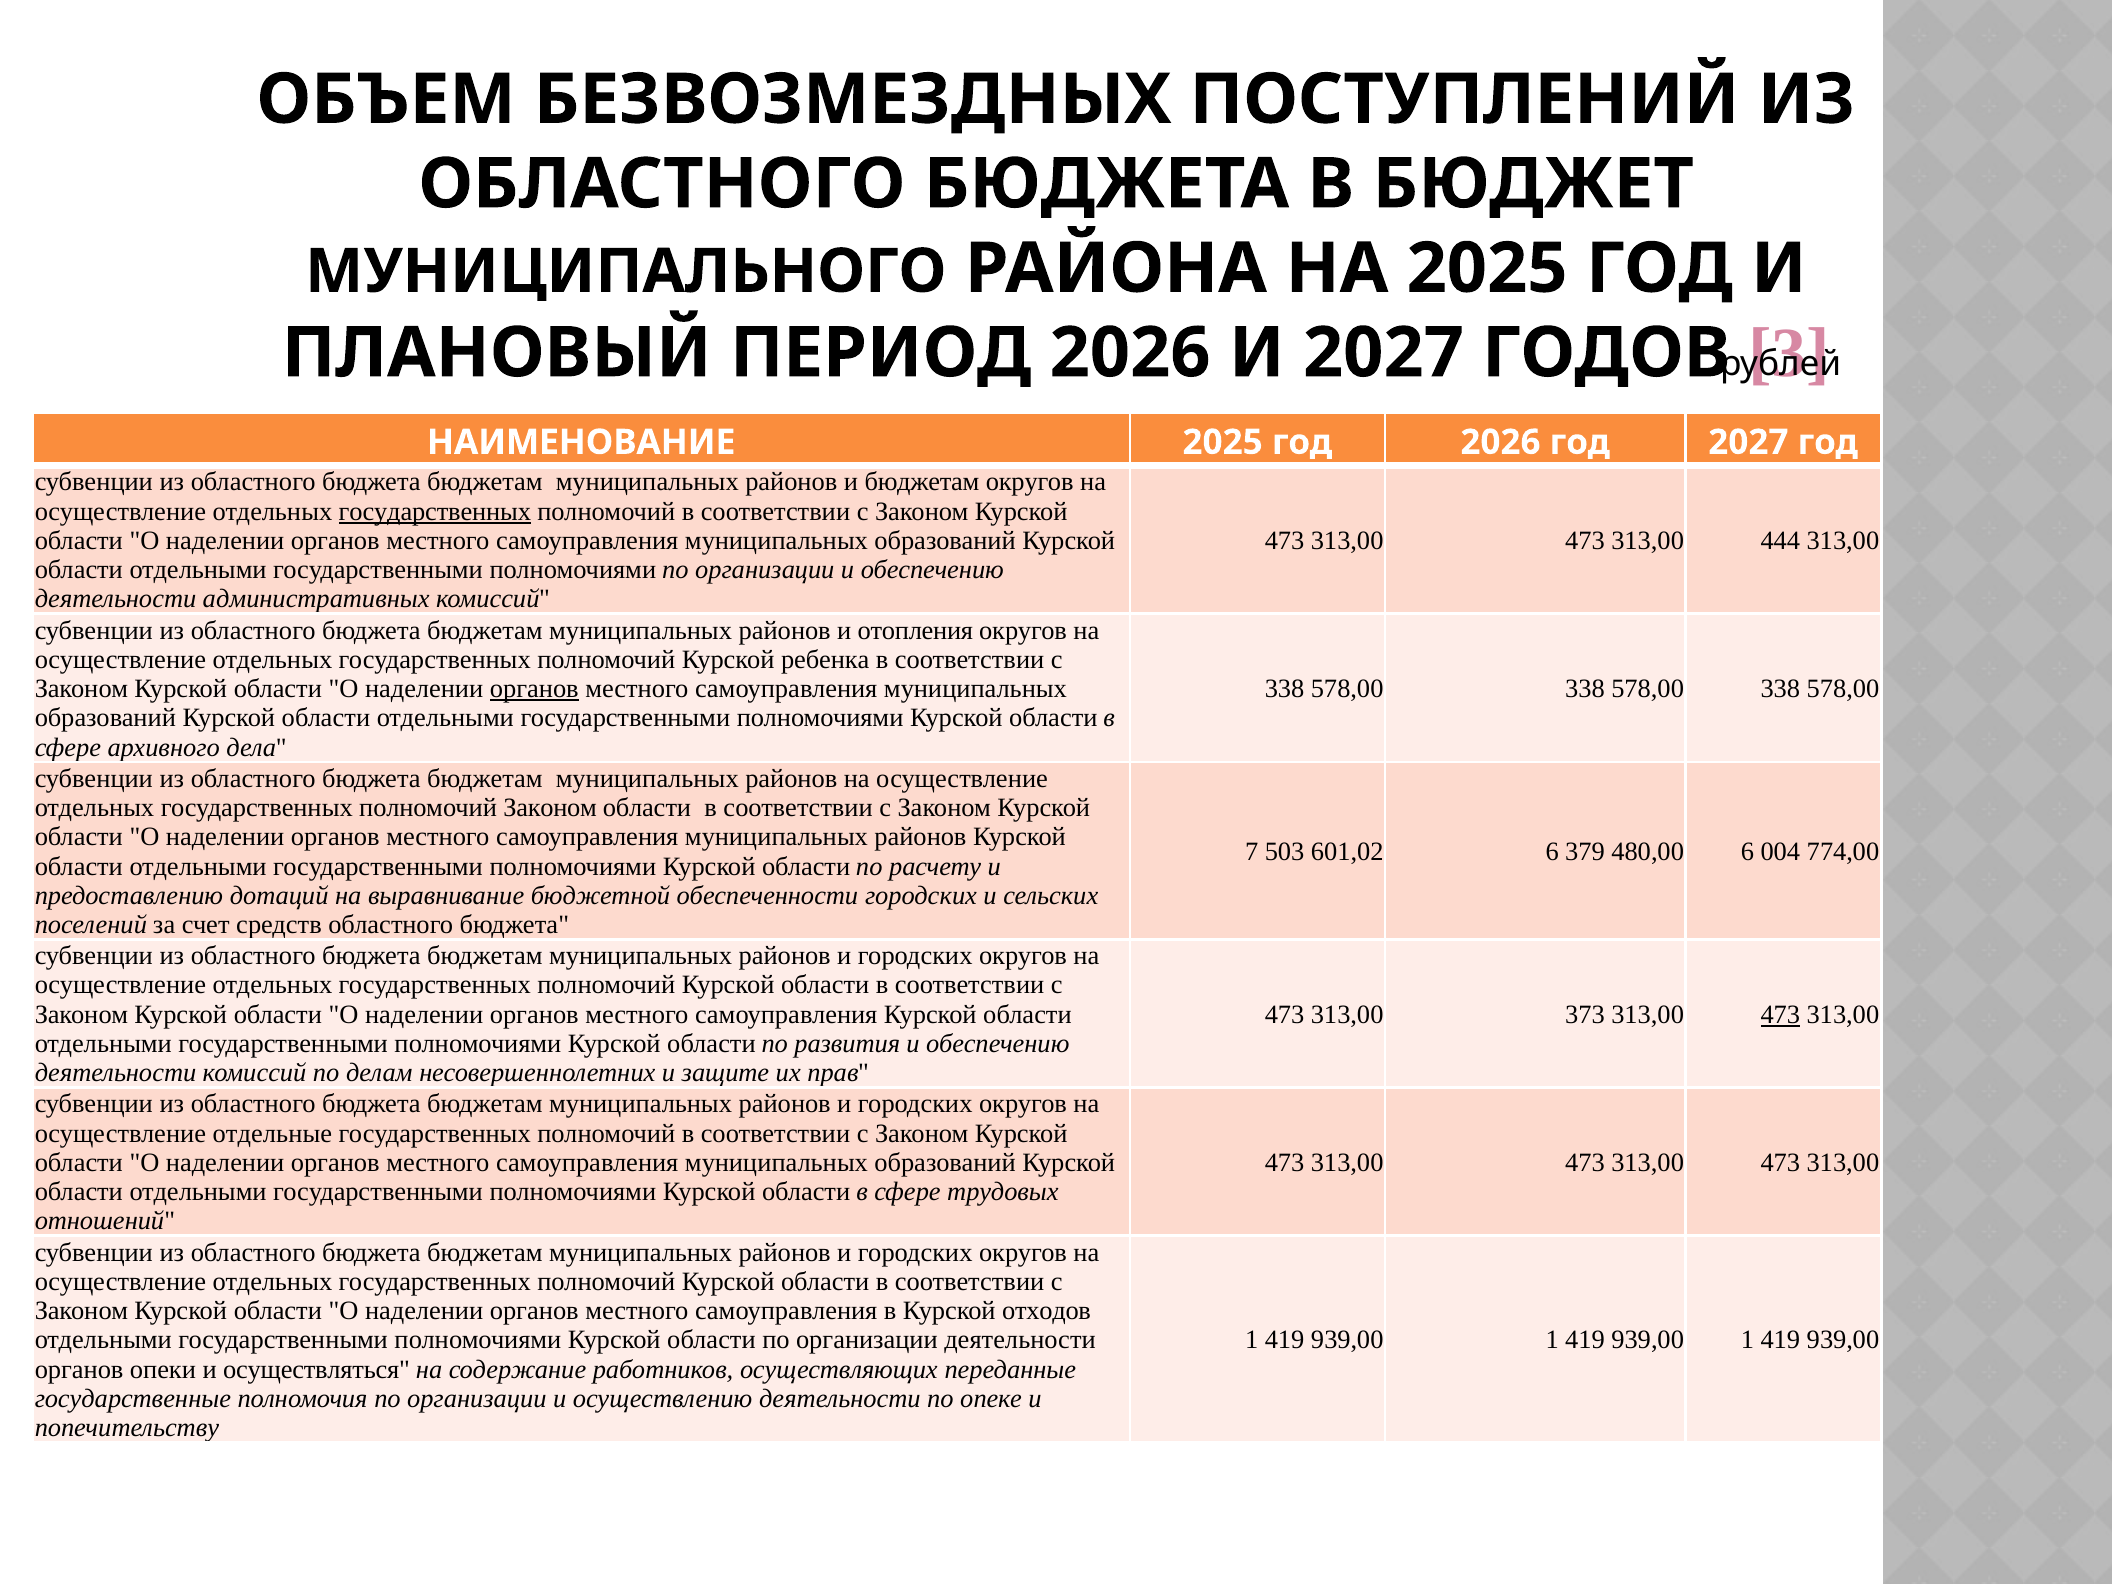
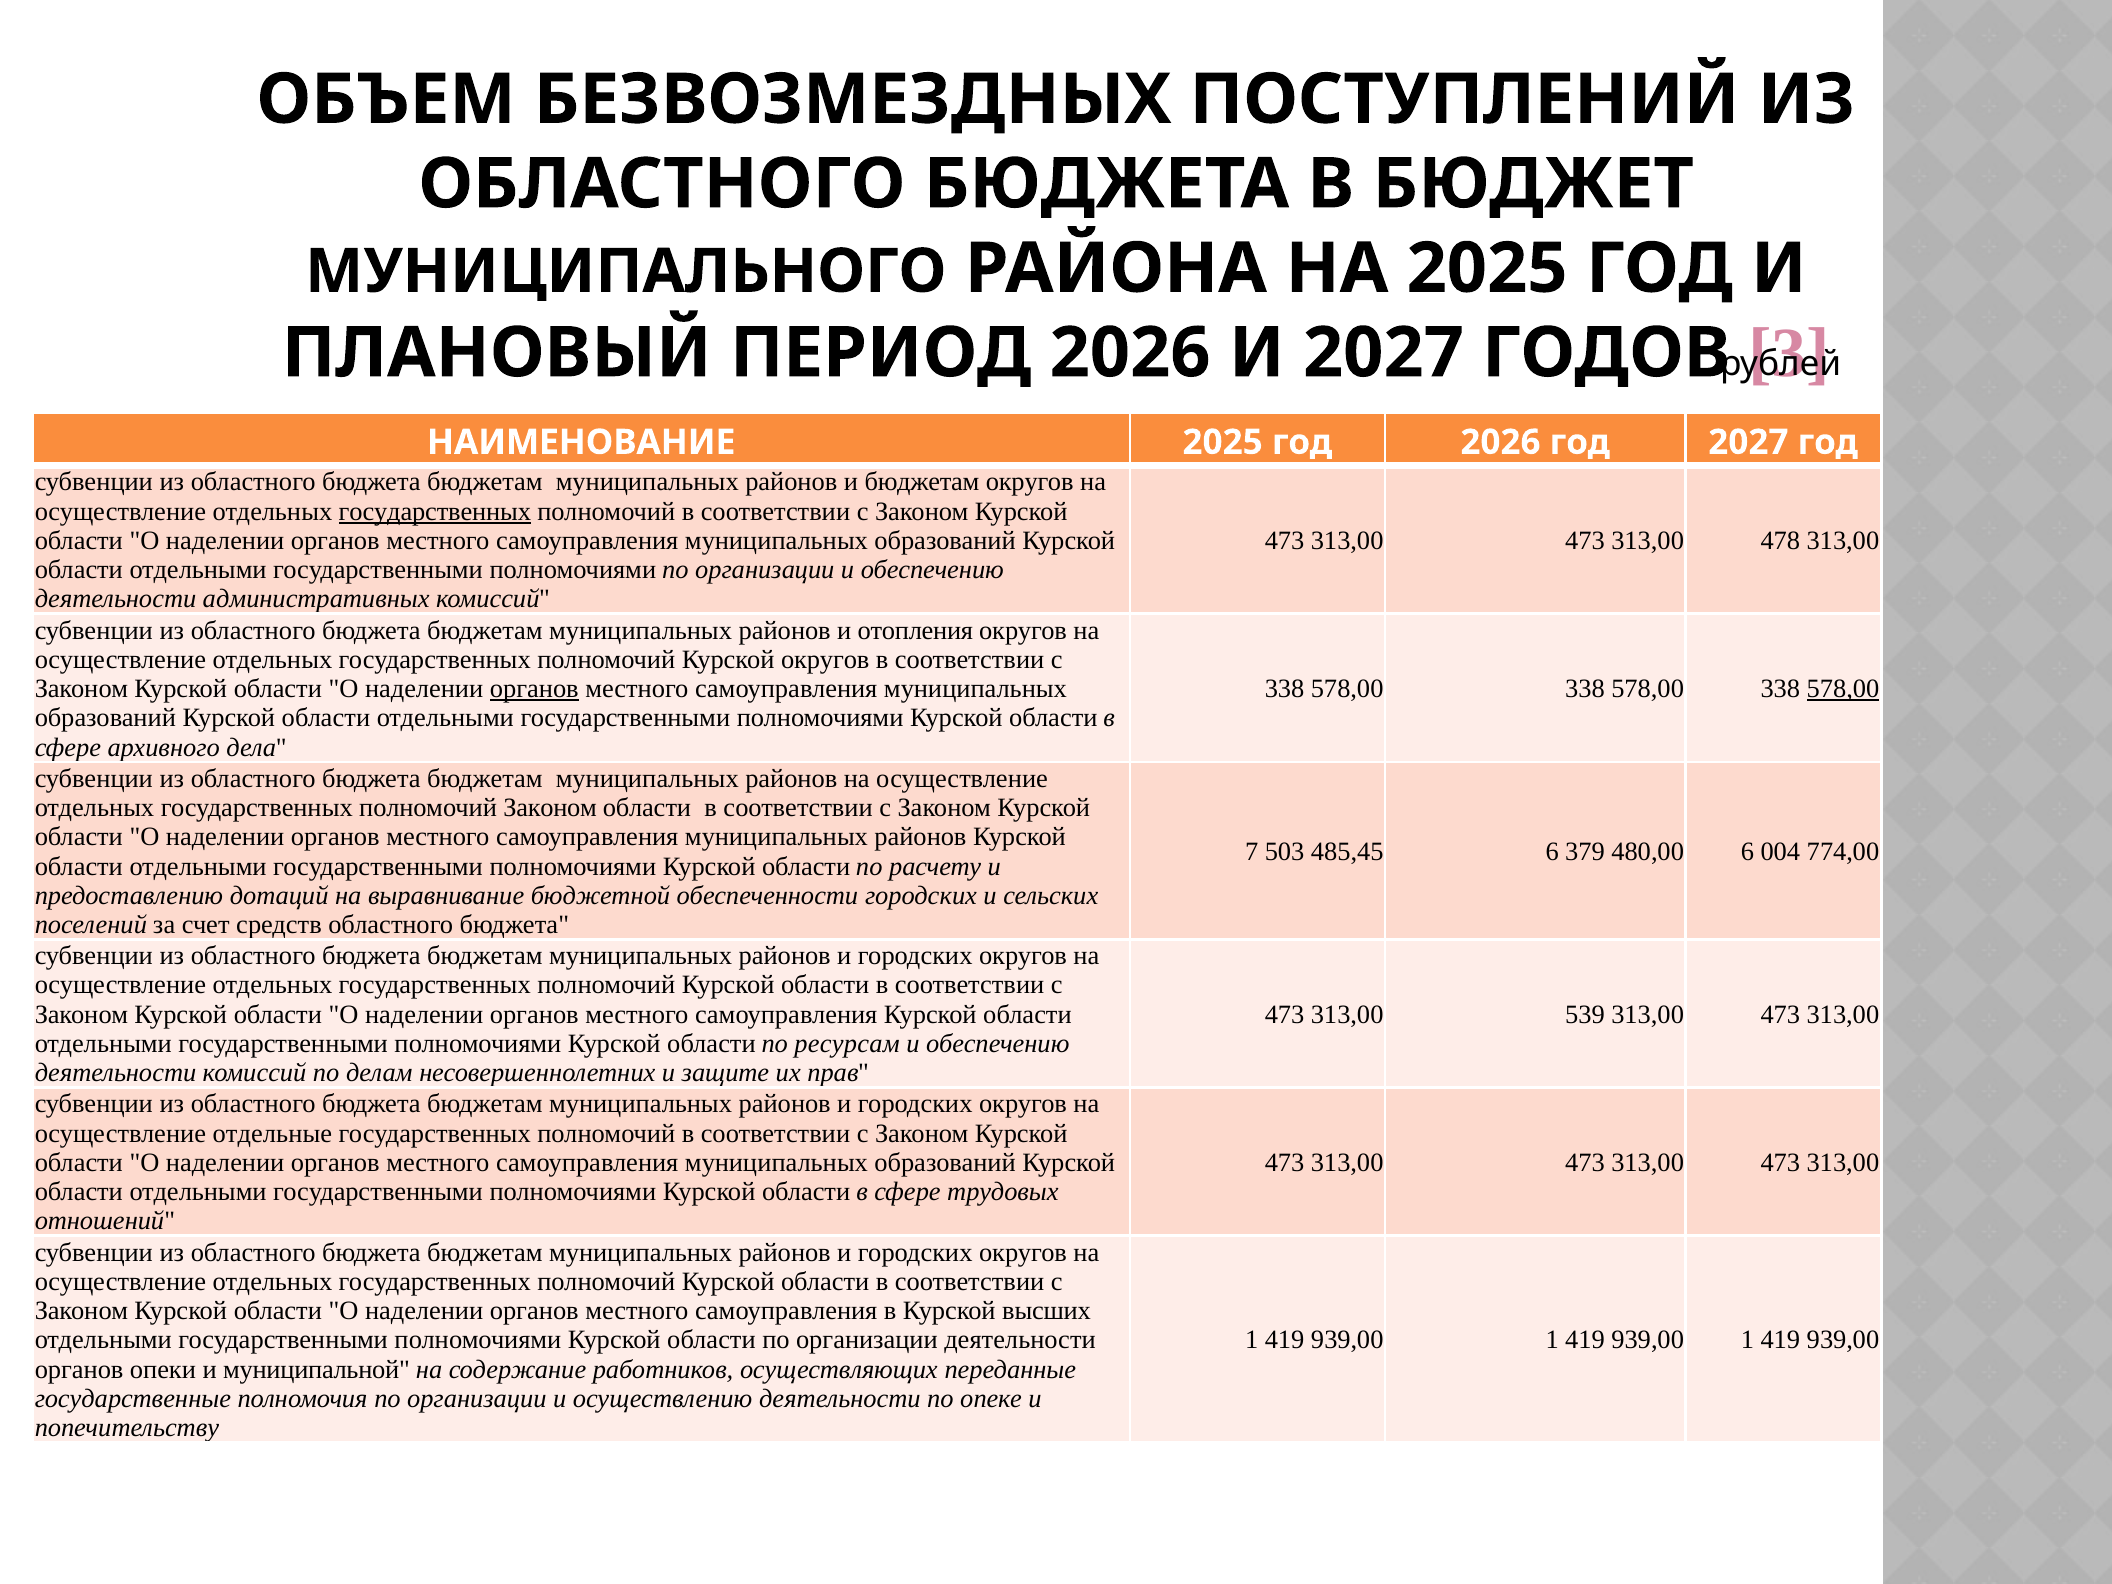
444: 444 -> 478
Курской ребенка: ребенка -> округов
578,00 at (1843, 689) underline: none -> present
601,02: 601,02 -> 485,45
373: 373 -> 539
473 at (1780, 1015) underline: present -> none
развития: развития -> ресурсам
отходов: отходов -> высших
осуществляться: осуществляться -> муниципальной
